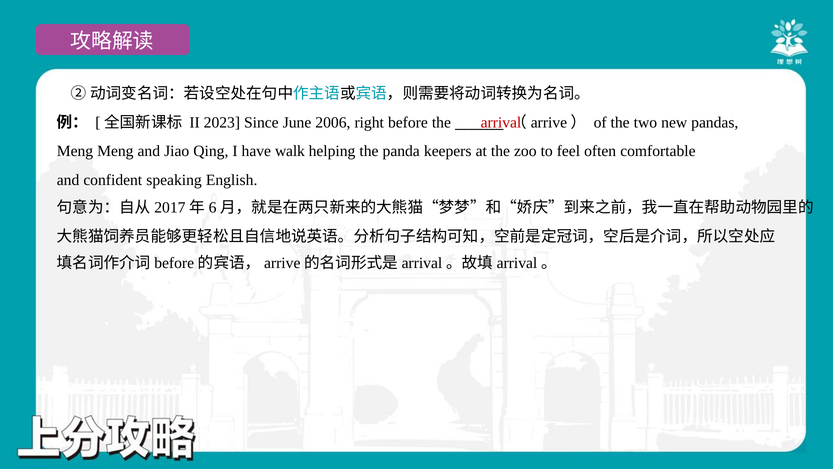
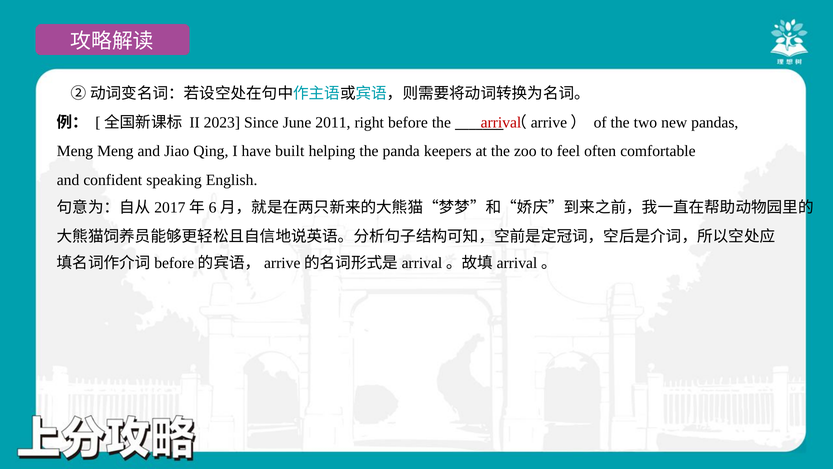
2006: 2006 -> 2011
walk: walk -> built
